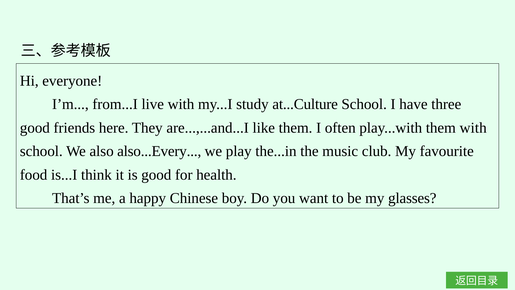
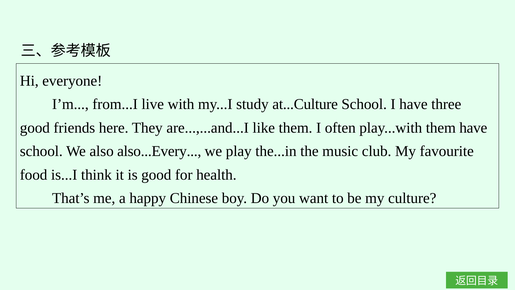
them with: with -> have
glasses: glasses -> culture
